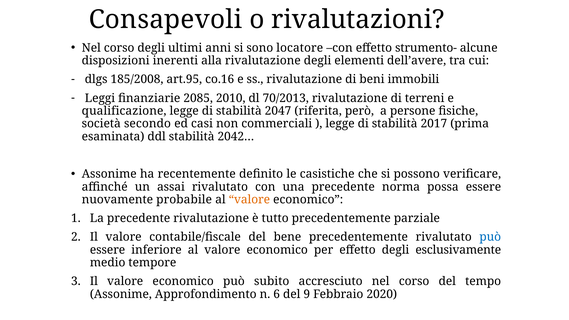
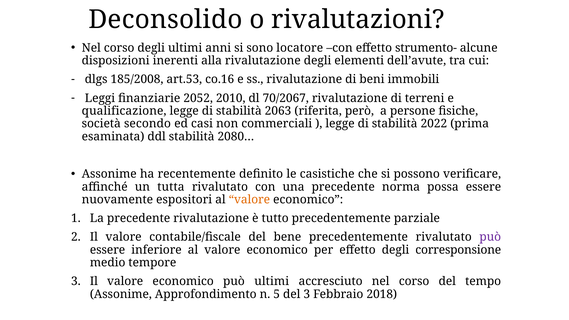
Consapevoli: Consapevoli -> Deconsolido
dell’avere: dell’avere -> dell’avute
art.95: art.95 -> art.53
2085: 2085 -> 2052
70/2013: 70/2013 -> 70/2067
2047: 2047 -> 2063
2017: 2017 -> 2022
2042…: 2042… -> 2080…
assai: assai -> tutta
probabile: probabile -> espositori
può at (490, 237) colour: blue -> purple
esclusivamente: esclusivamente -> corresponsione
può subito: subito -> ultimi
6: 6 -> 5
del 9: 9 -> 3
2020: 2020 -> 2018
